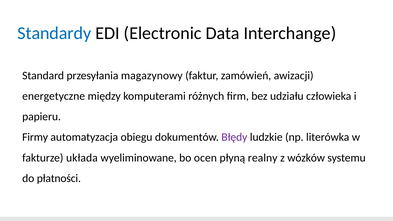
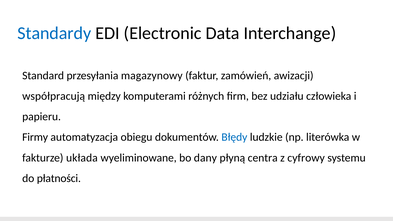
energetyczne: energetyczne -> współpracują
Błędy colour: purple -> blue
ocen: ocen -> dany
realny: realny -> centra
wózków: wózków -> cyfrowy
